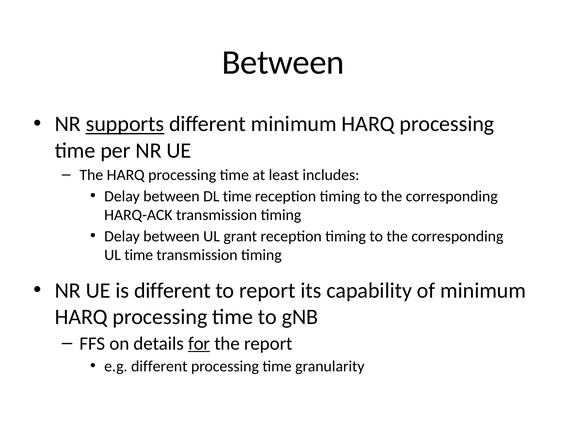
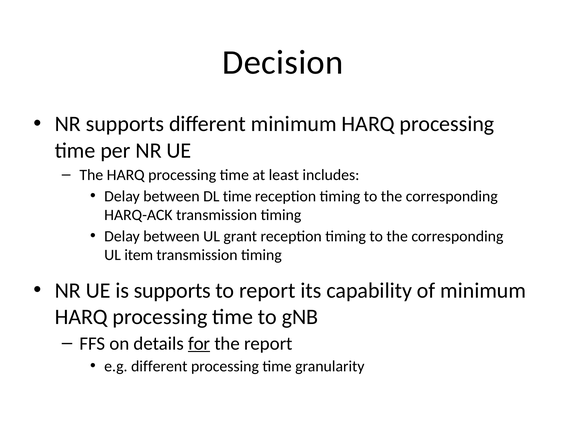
Between at (283, 62): Between -> Decision
supports at (125, 124) underline: present -> none
UL time: time -> item
is different: different -> supports
